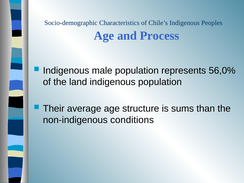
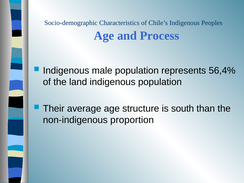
56,0%: 56,0% -> 56,4%
sums: sums -> south
conditions: conditions -> proportion
